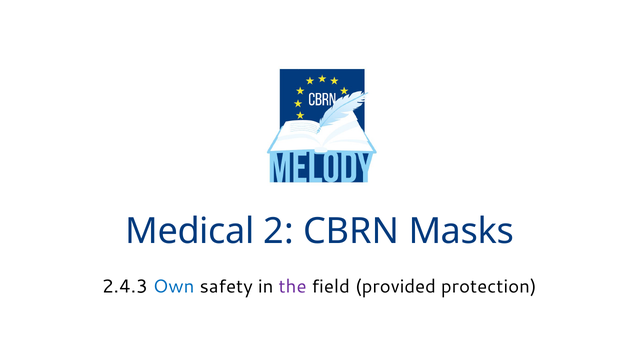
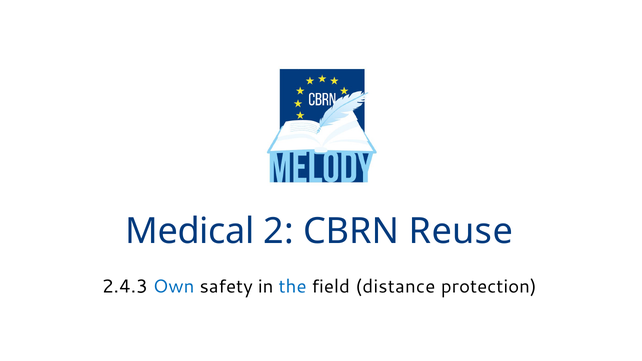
Masks: Masks -> Reuse
the colour: purple -> blue
provided: provided -> distance
